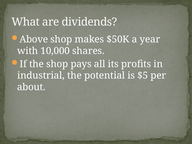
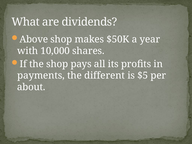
industrial: industrial -> payments
potential: potential -> different
